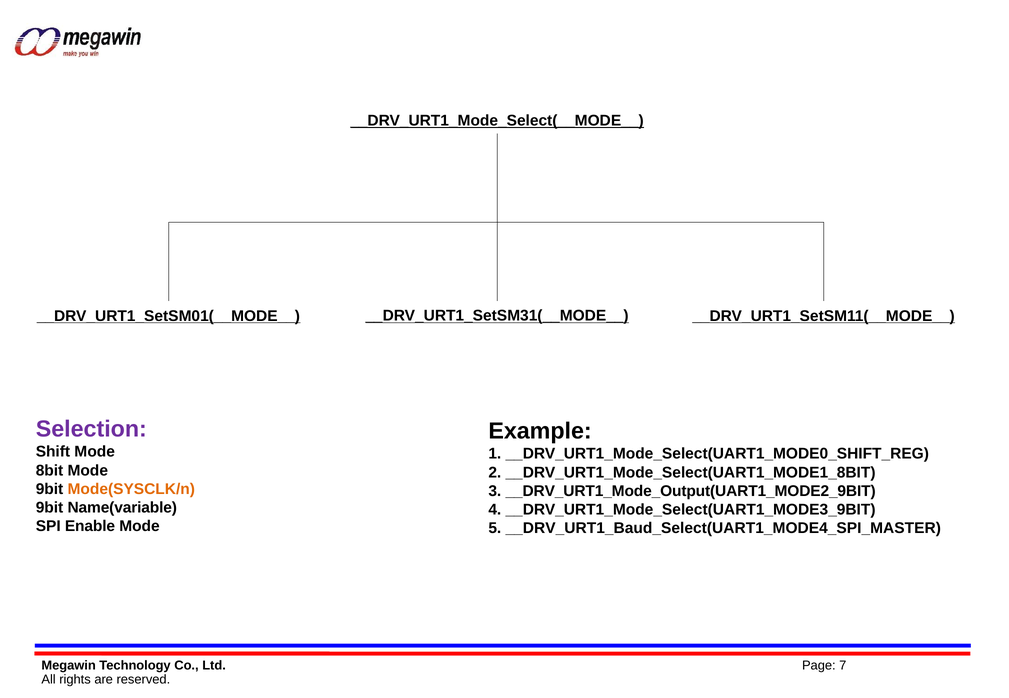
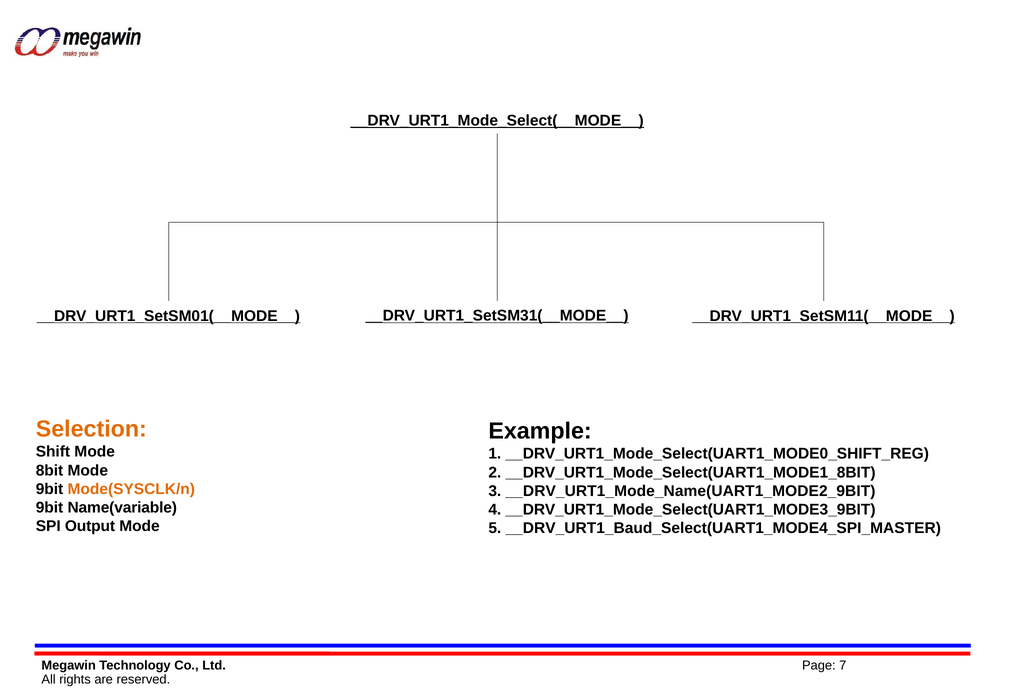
Selection colour: purple -> orange
__DRV_URT1_Mode_Output(UART1_MODE2_9BIT: __DRV_URT1_Mode_Output(UART1_MODE2_9BIT -> __DRV_URT1_Mode_Name(UART1_MODE2_9BIT
Enable: Enable -> Output
